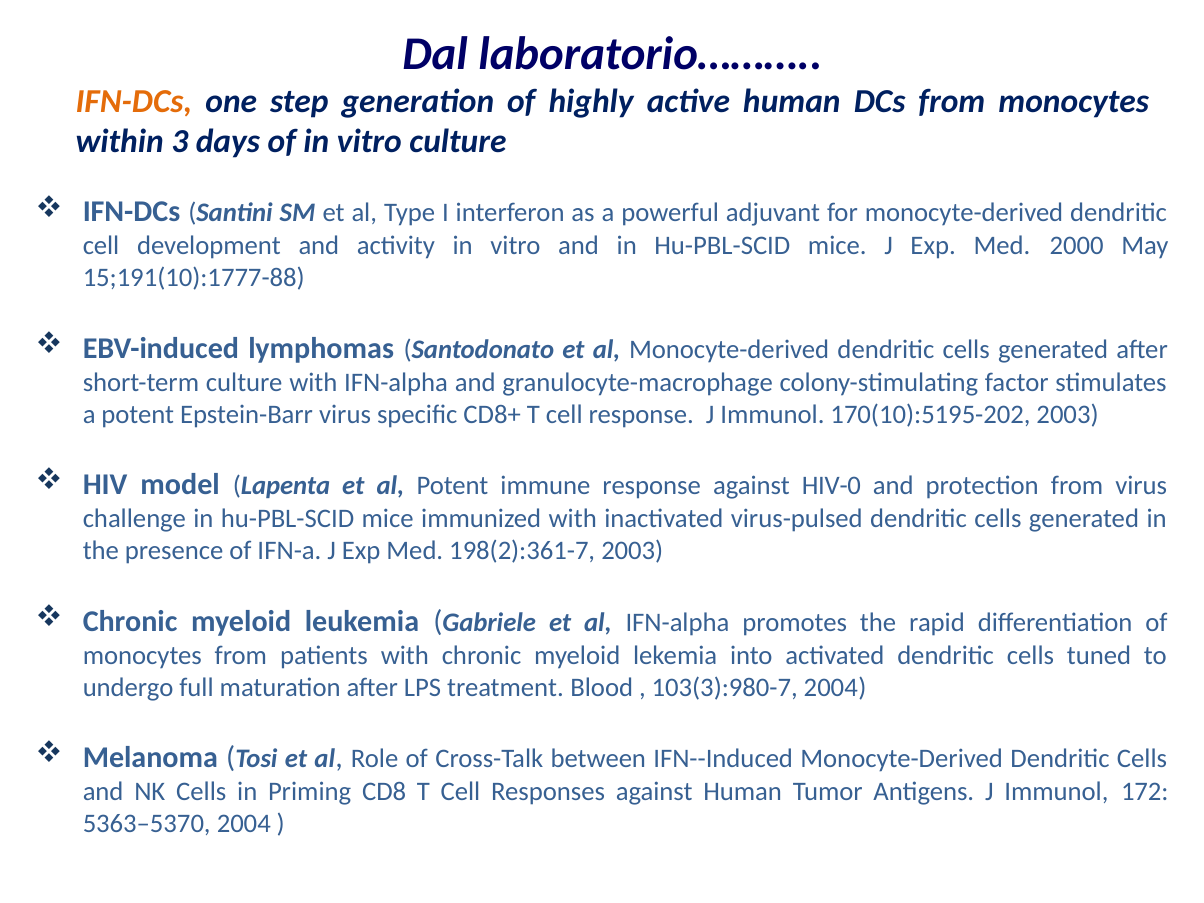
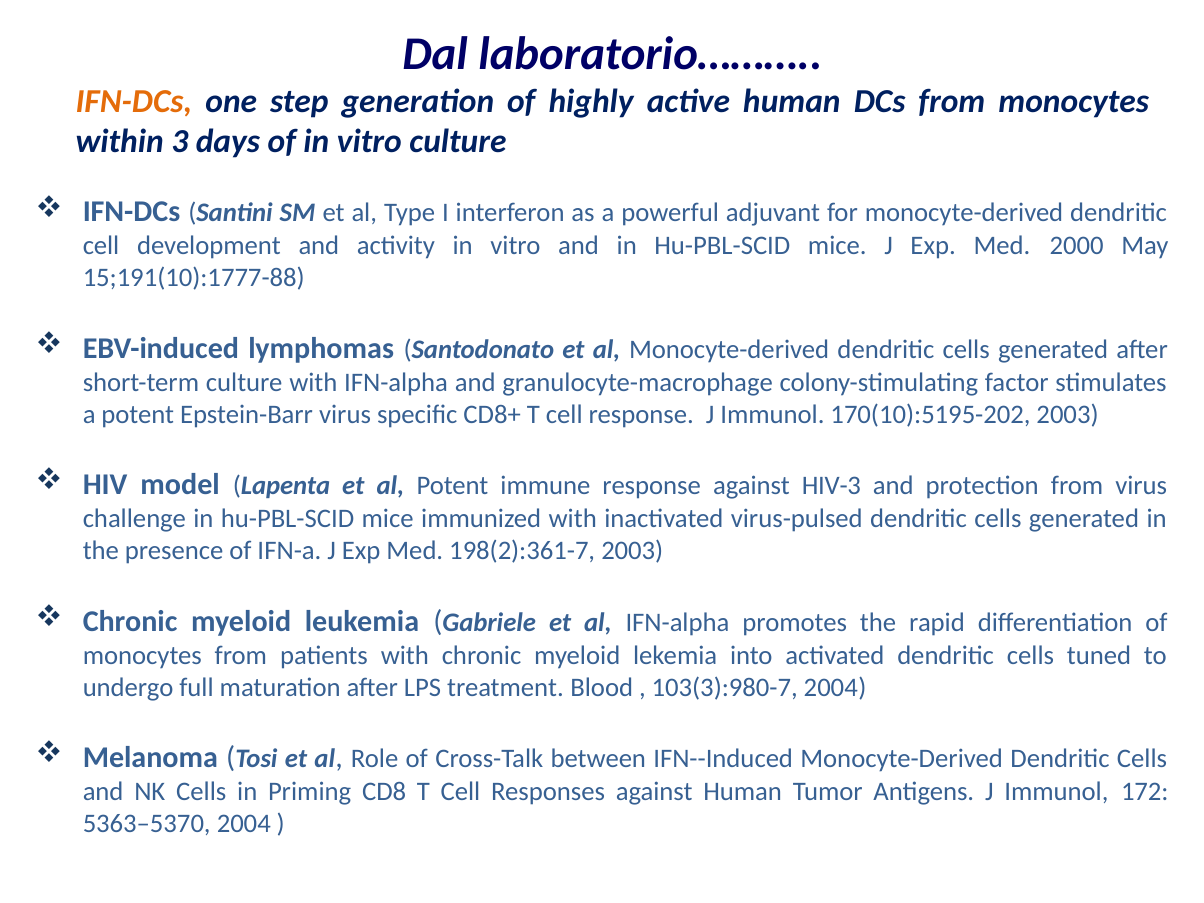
HIV-0: HIV-0 -> HIV-3
